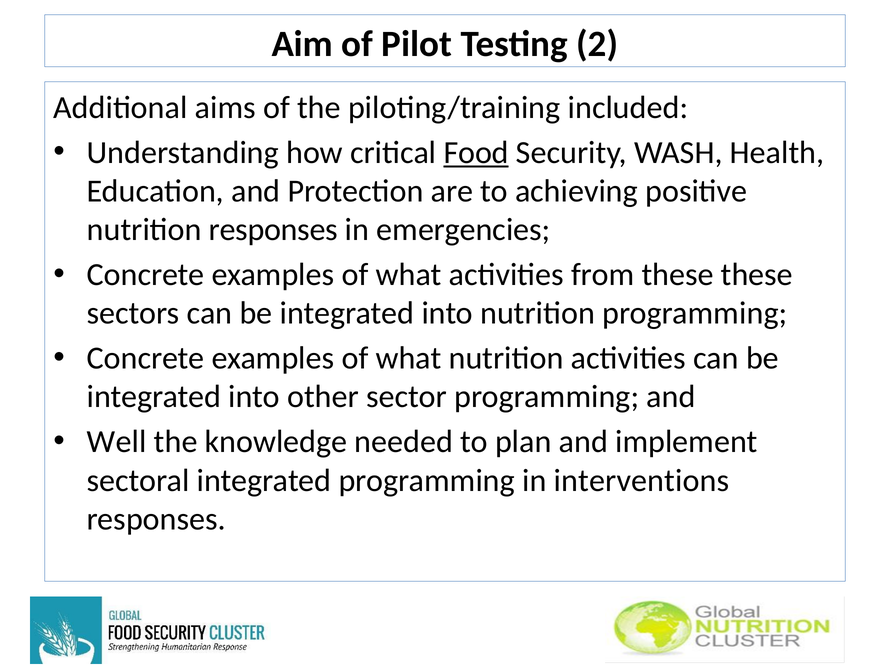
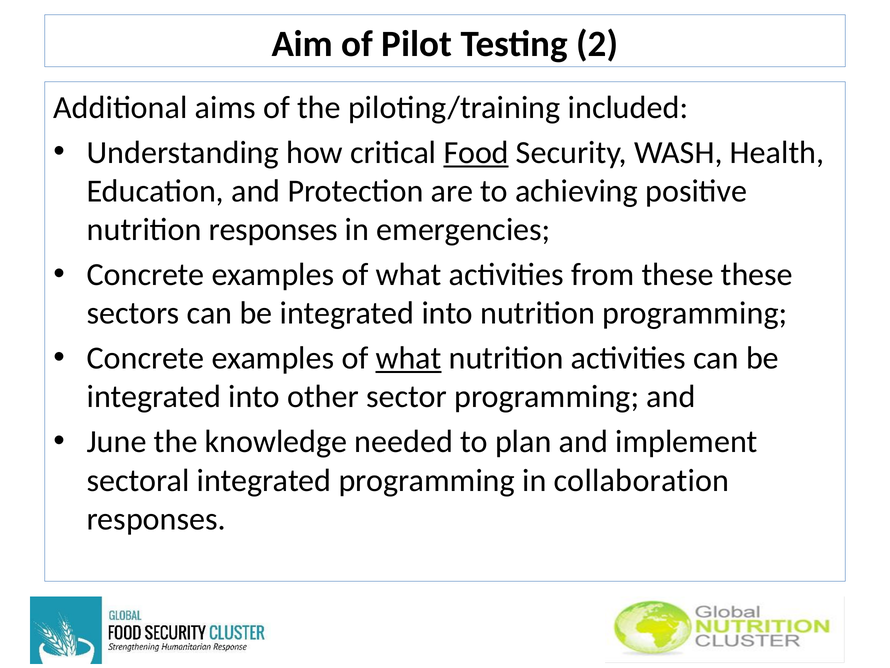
what at (409, 358) underline: none -> present
Well: Well -> June
interventions: interventions -> collaboration
